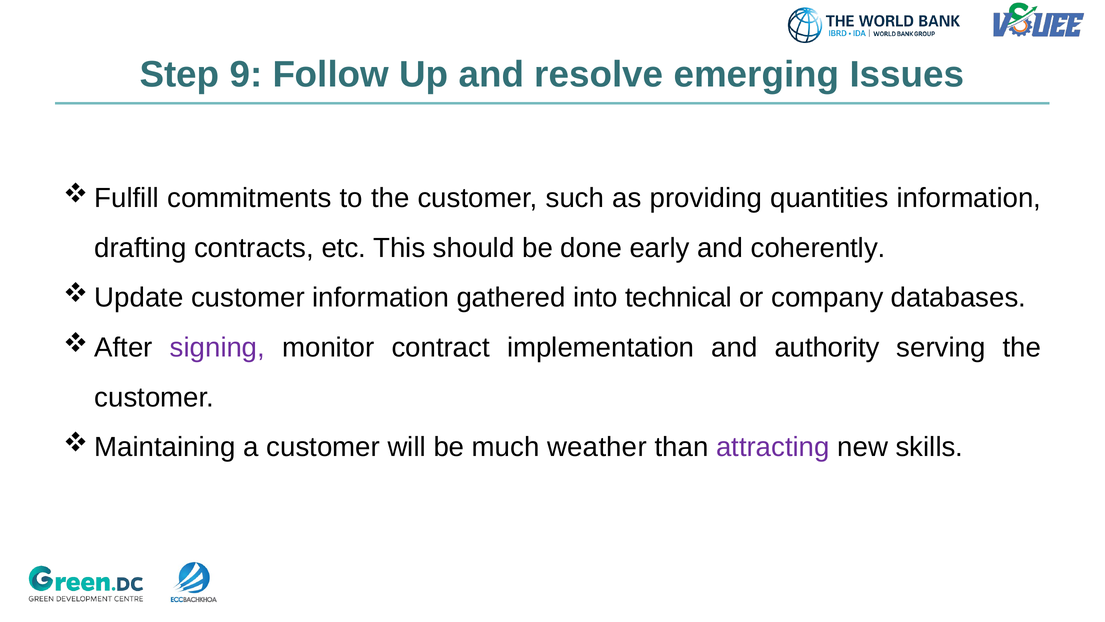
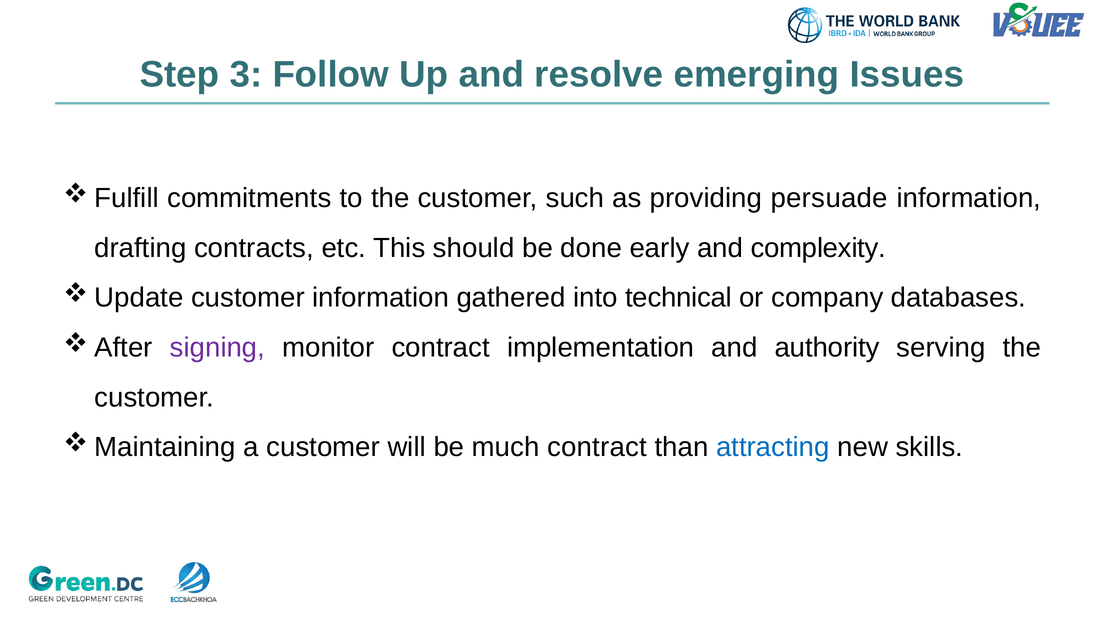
9: 9 -> 3
quantities: quantities -> persuade
coherently: coherently -> complexity
much weather: weather -> contract
attracting colour: purple -> blue
